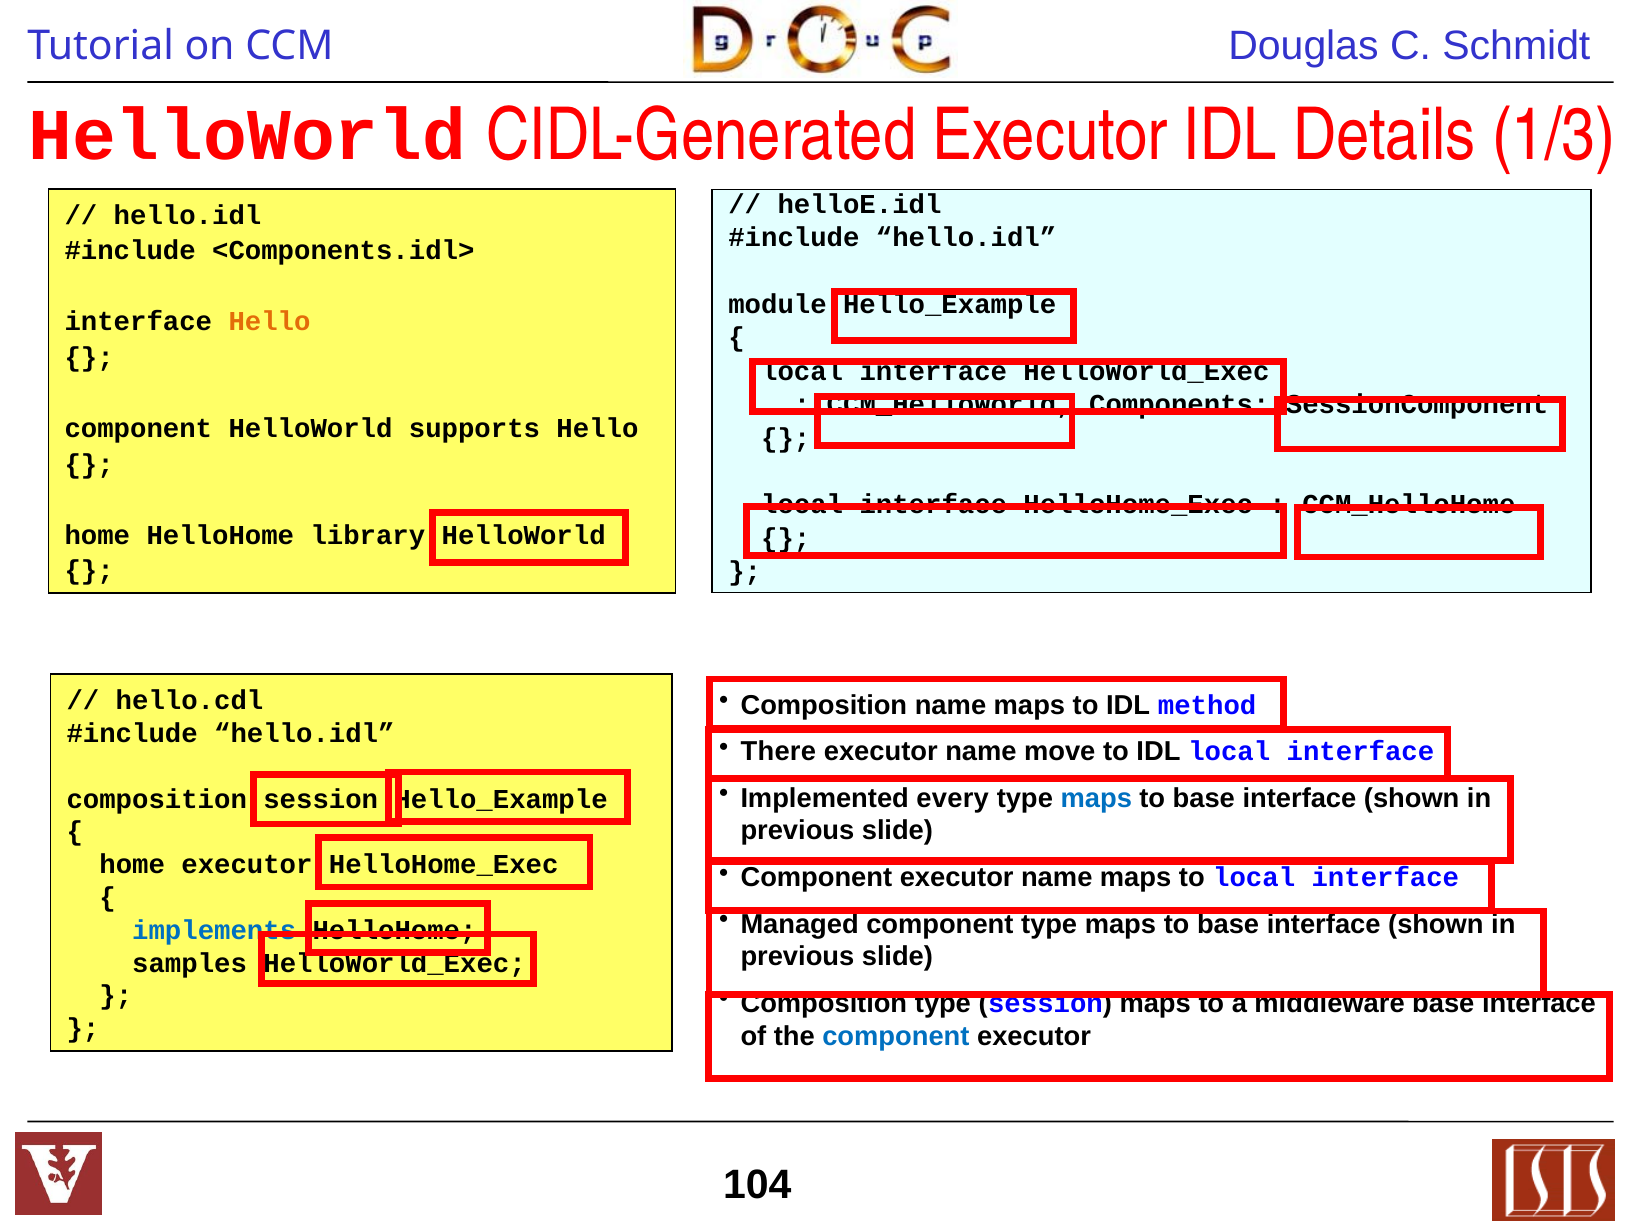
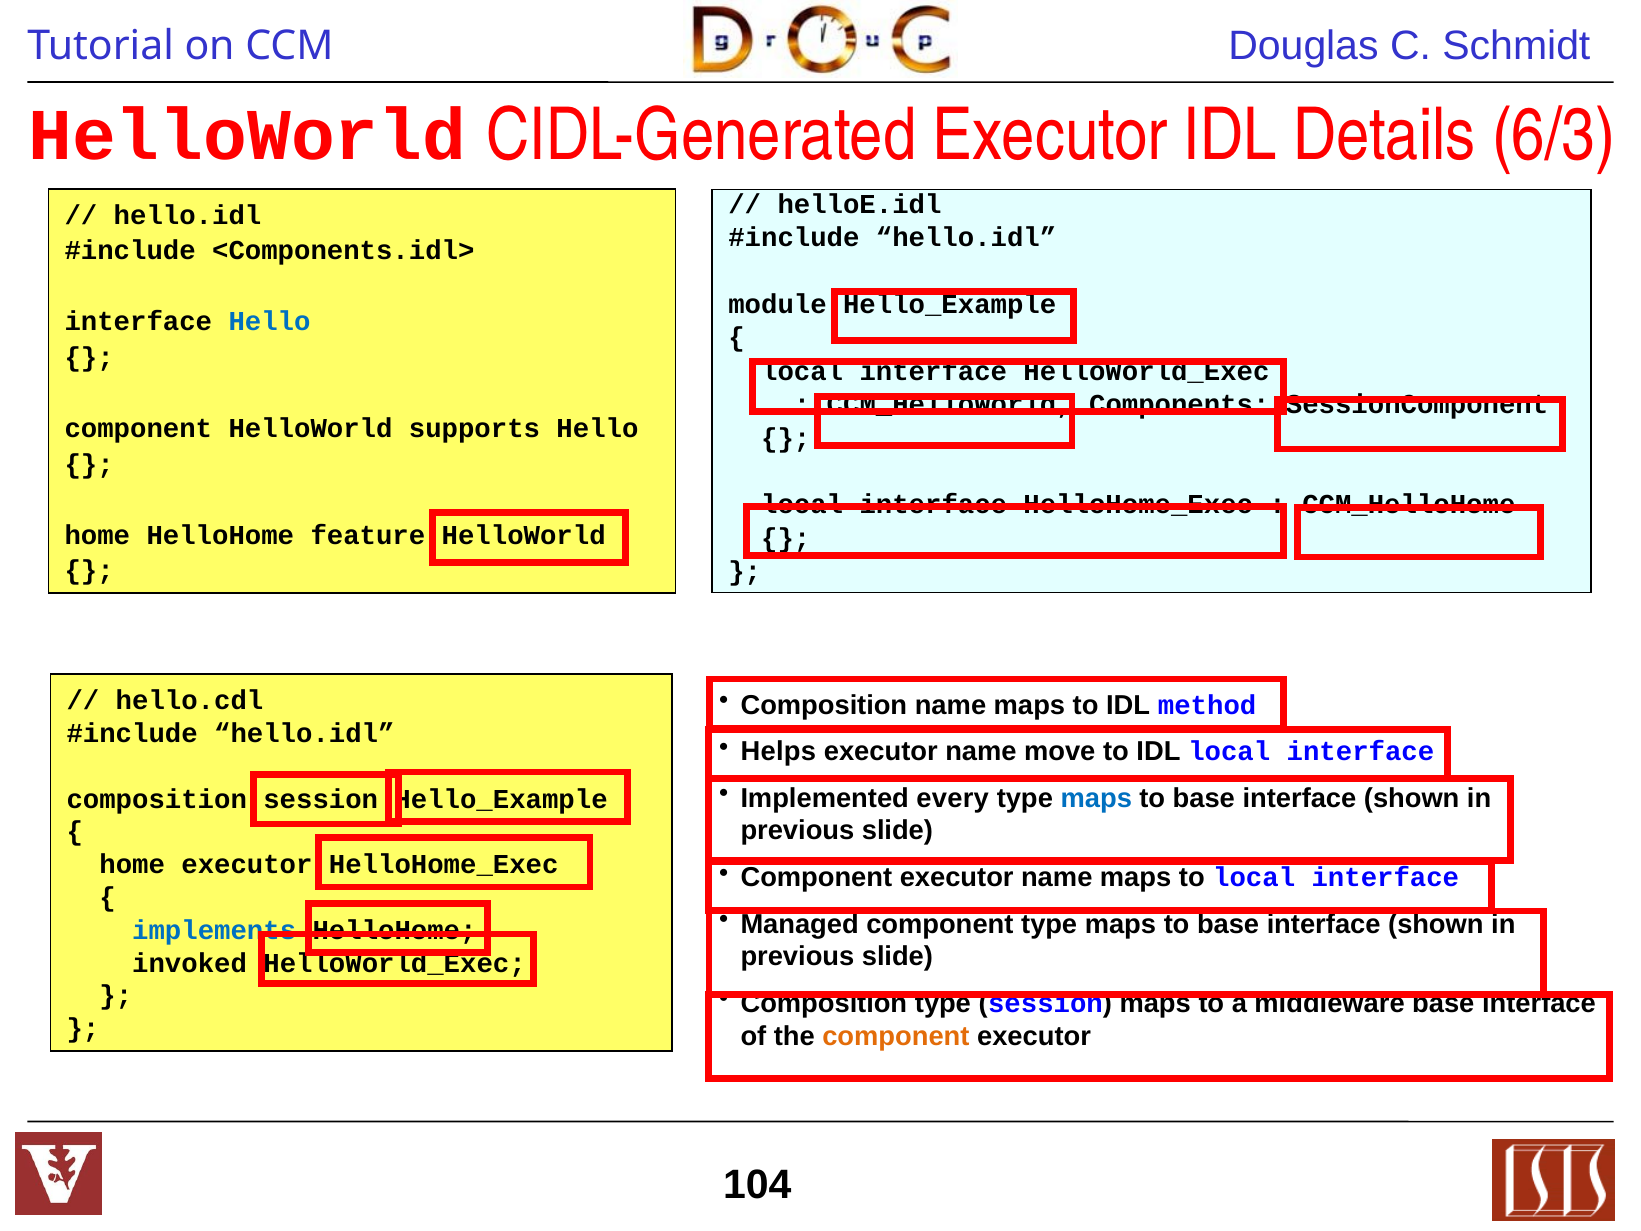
1/3: 1/3 -> 6/3
Hello at (270, 322) colour: orange -> blue
library: library -> feature
There: There -> Helps
samples: samples -> invoked
component at (896, 1036) colour: blue -> orange
